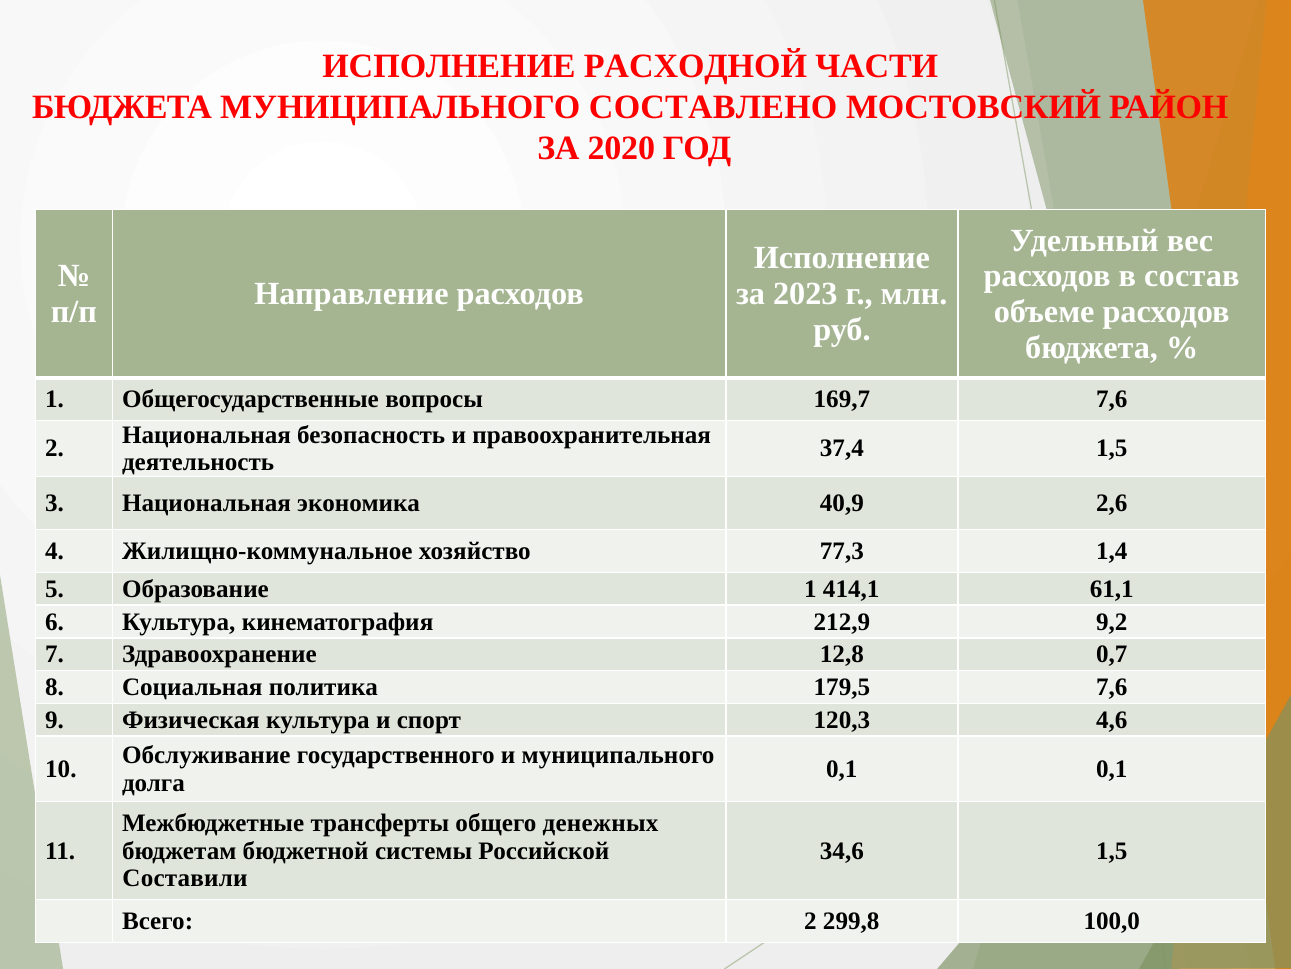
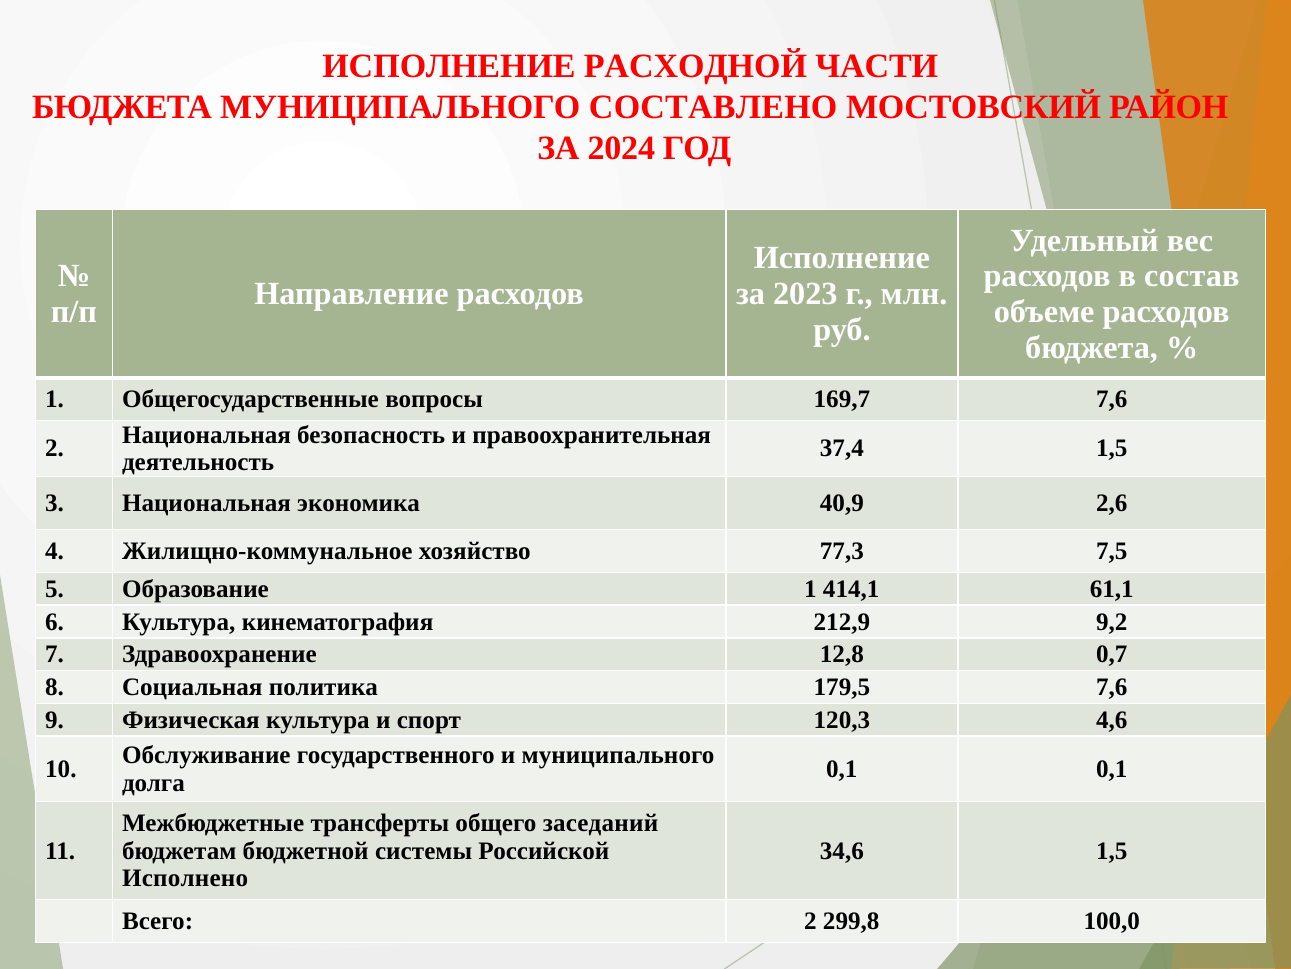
2020: 2020 -> 2024
1,4: 1,4 -> 7,5
денежных: денежных -> заседаний
Составили: Составили -> Исполнено
